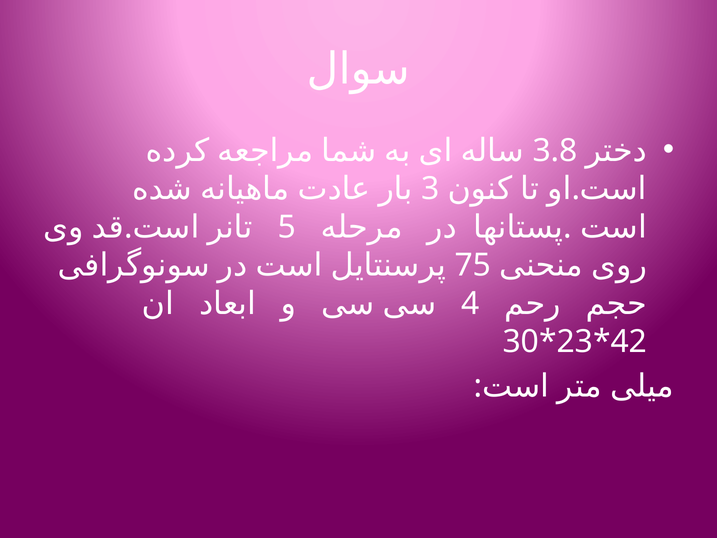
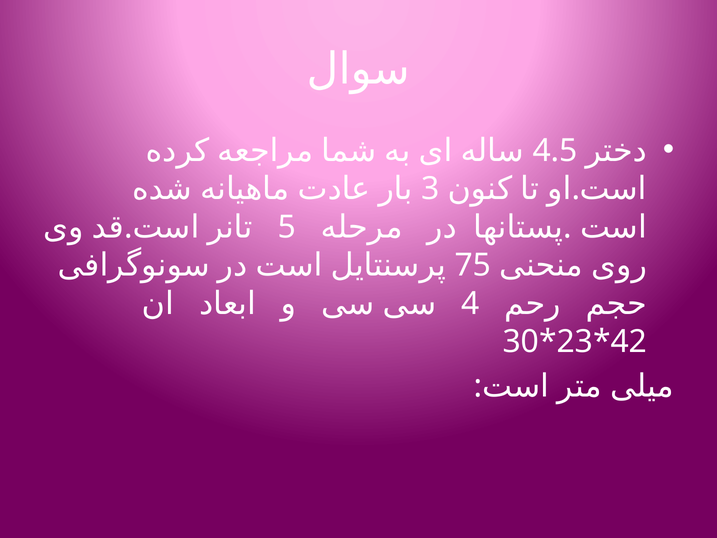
3.8: 3.8 -> 4.5
